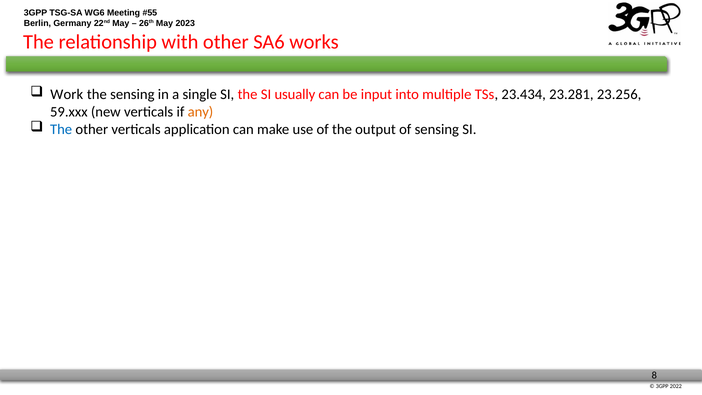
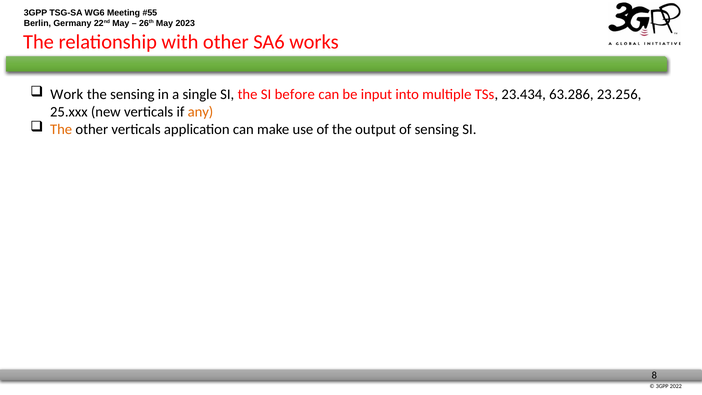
usually: usually -> before
23.281: 23.281 -> 63.286
59.xxx: 59.xxx -> 25.xxx
The at (61, 129) colour: blue -> orange
